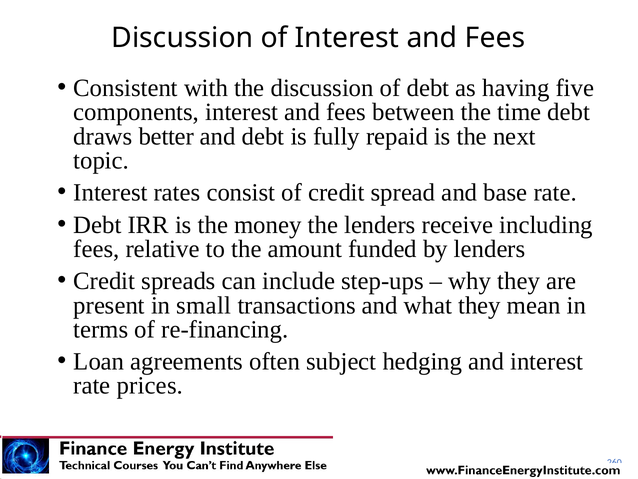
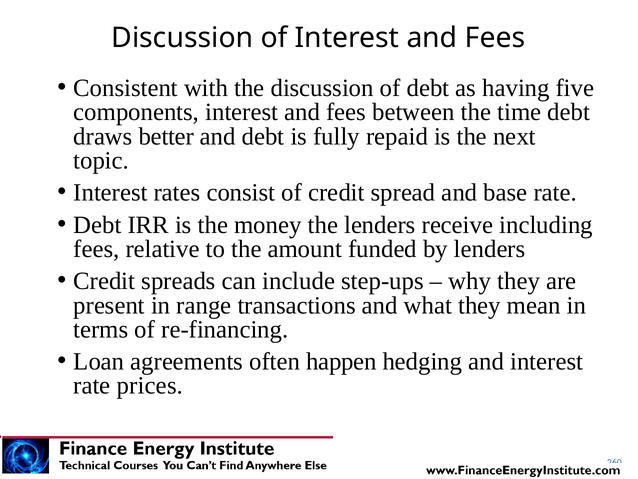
small: small -> range
subject: subject -> happen
